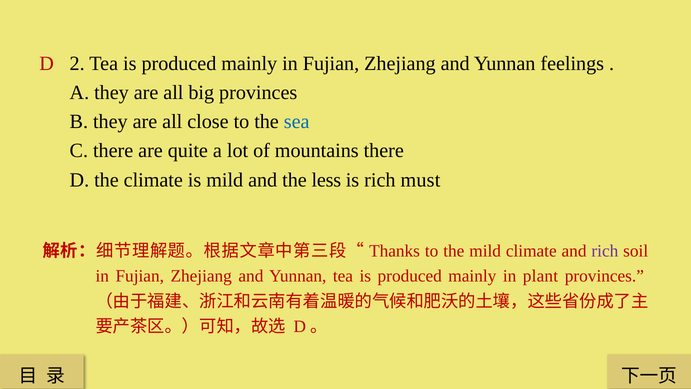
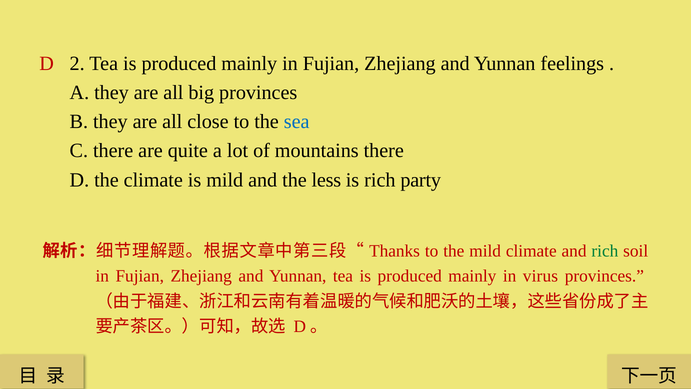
must: must -> party
rich at (605, 251) colour: purple -> green
plant: plant -> virus
